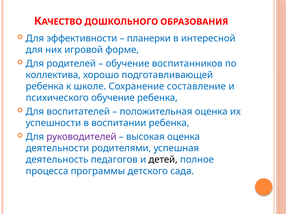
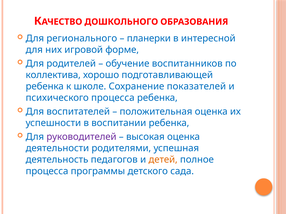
эффективности: эффективности -> регионального
составление: составление -> показателей
психического обучение: обучение -> процесса
детей colour: black -> orange
